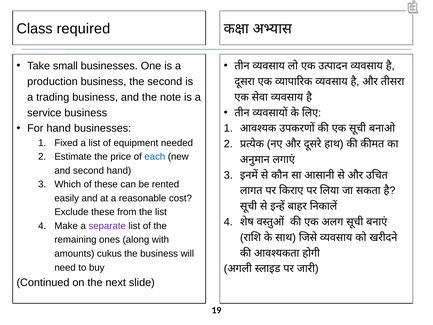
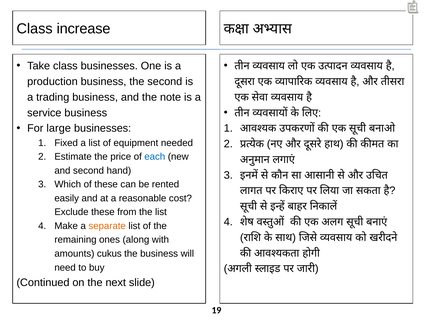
required: required -> increase
Take small: small -> class
For hand: hand -> large
separate colour: purple -> orange
